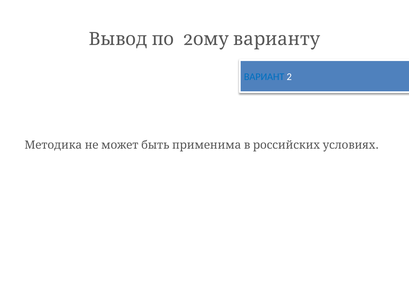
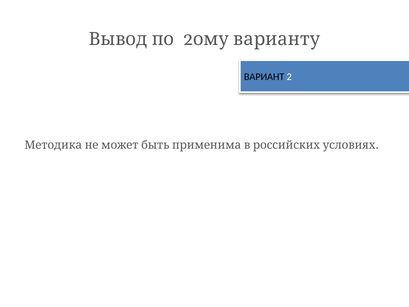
ВАРИАНТ colour: blue -> black
